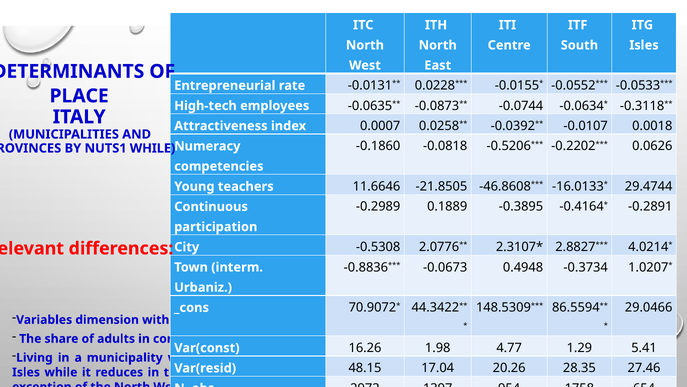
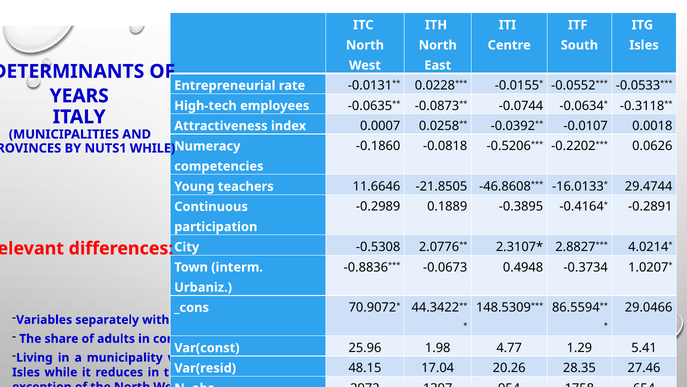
PLACE: PLACE -> YEARS
dimension: dimension -> separately
16.26: 16.26 -> 25.96
